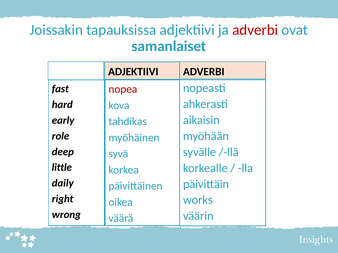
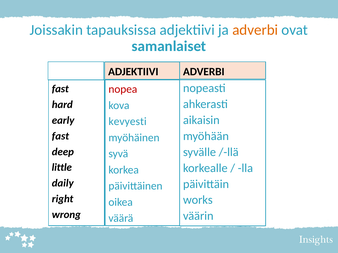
adverbi at (255, 30) colour: red -> orange
tahdikas: tahdikas -> kevyesti
role at (61, 136): role -> fast
